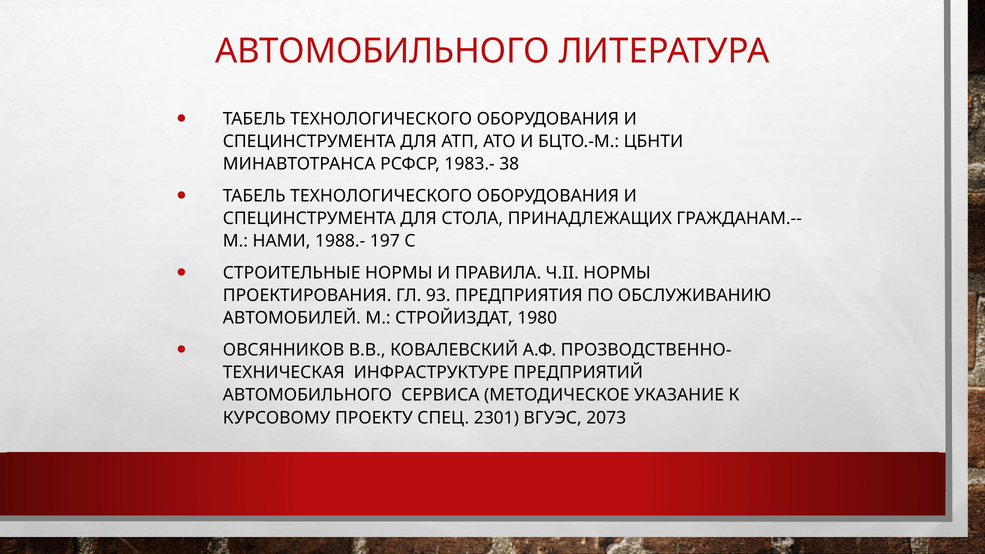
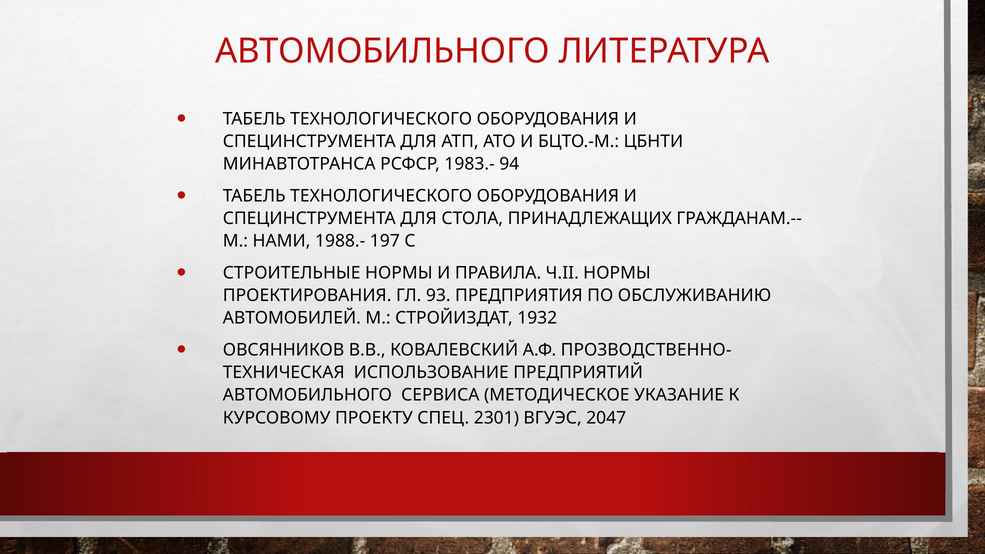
38: 38 -> 94
1980: 1980 -> 1932
ИНФРАСТРУКТУРЕ: ИНФРАСТРУКТУРЕ -> ИСПОЛЬЗОВАНИЕ
2073: 2073 -> 2047
